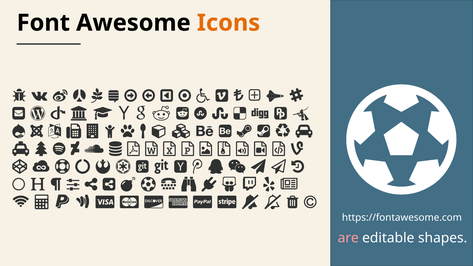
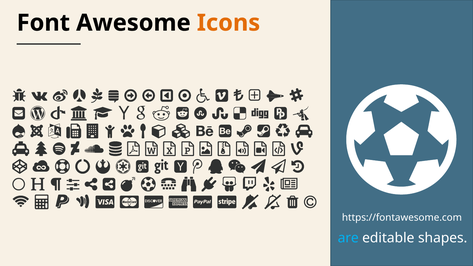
are colour: pink -> light blue
